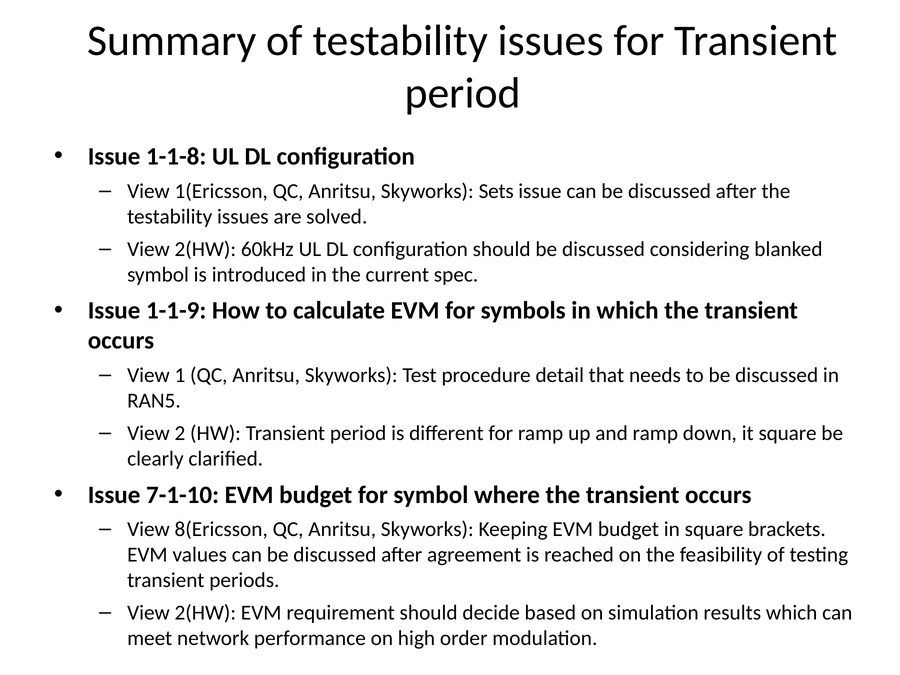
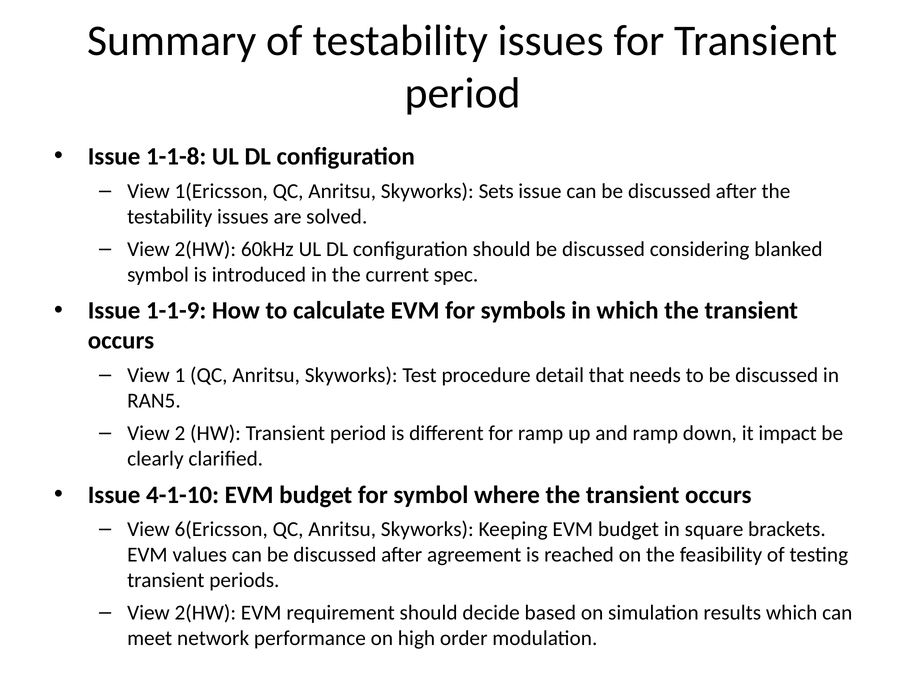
it square: square -> impact
7-1-10: 7-1-10 -> 4-1-10
8(Ericsson: 8(Ericsson -> 6(Ericsson
